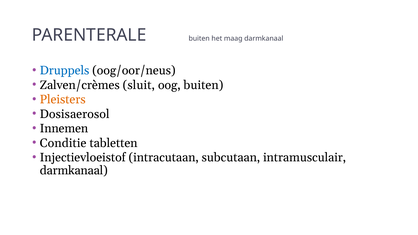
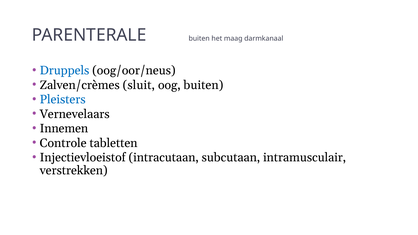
Pleisters colour: orange -> blue
Dosisaerosol: Dosisaerosol -> Vernevelaars
Conditie: Conditie -> Controle
darmkanaal at (74, 171): darmkanaal -> verstrekken
